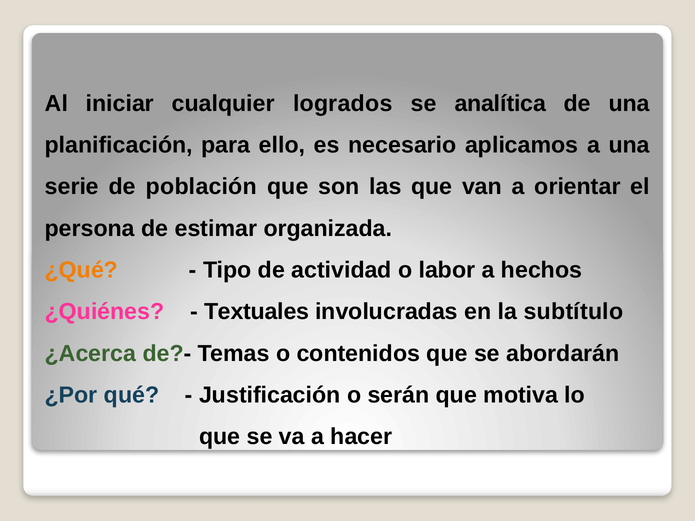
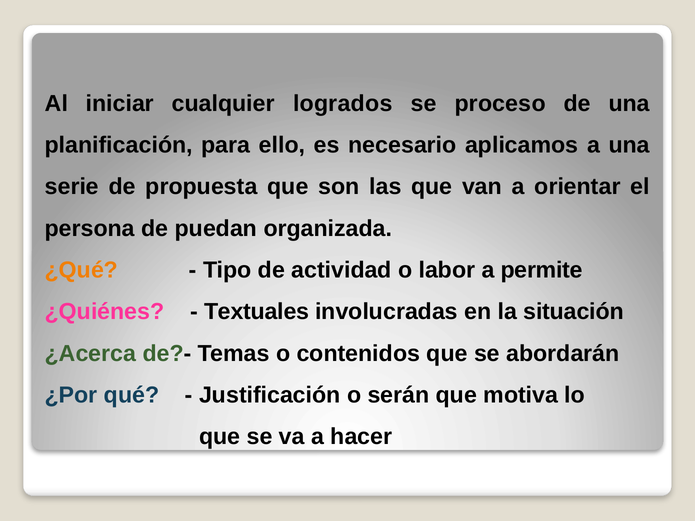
analítica: analítica -> proceso
población: población -> propuesta
estimar: estimar -> puedan
hechos: hechos -> permite
subtítulo: subtítulo -> situación
